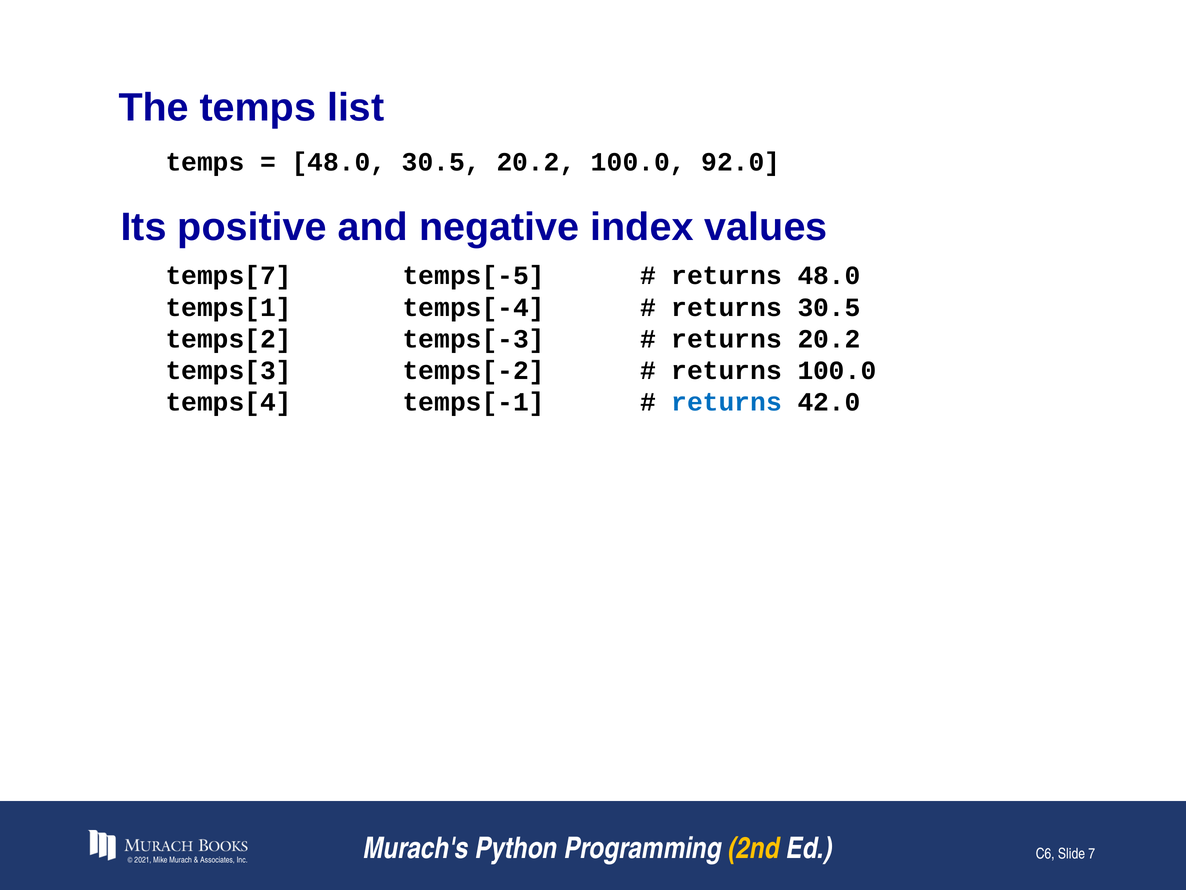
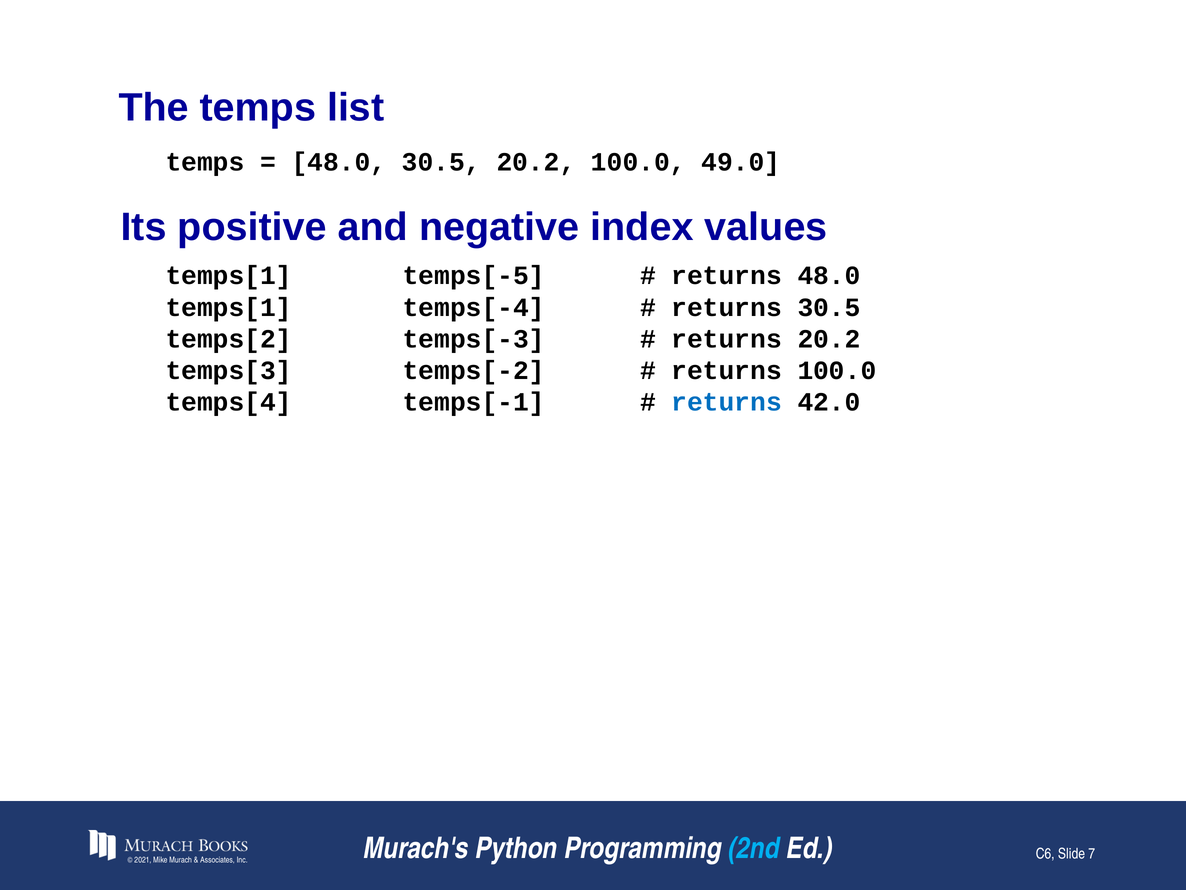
92.0: 92.0 -> 49.0
temps[7 at (229, 276): temps[7 -> temps[1
2nd colour: yellow -> light blue
